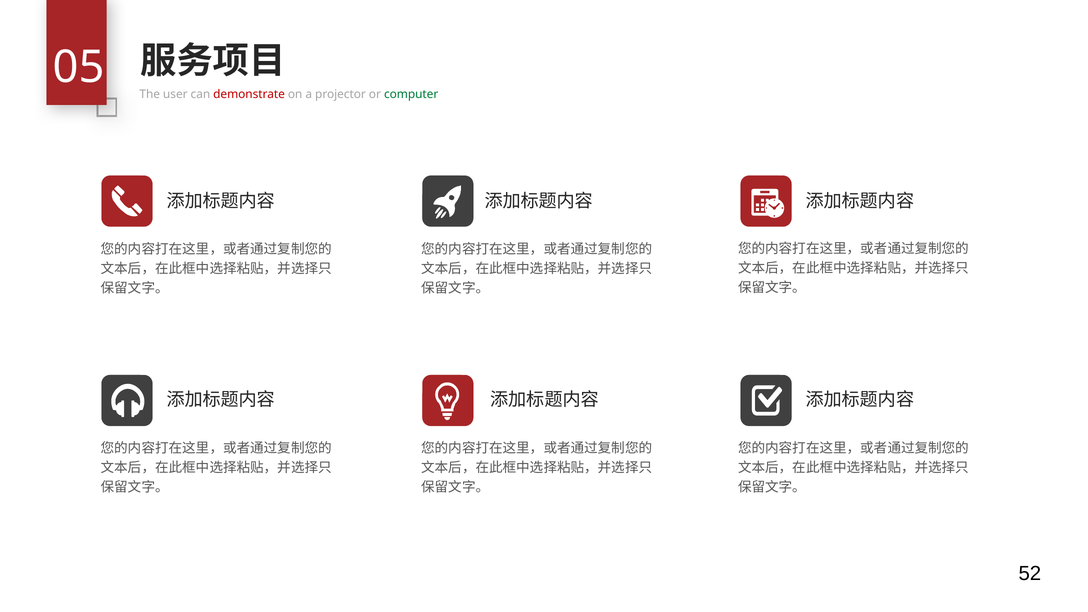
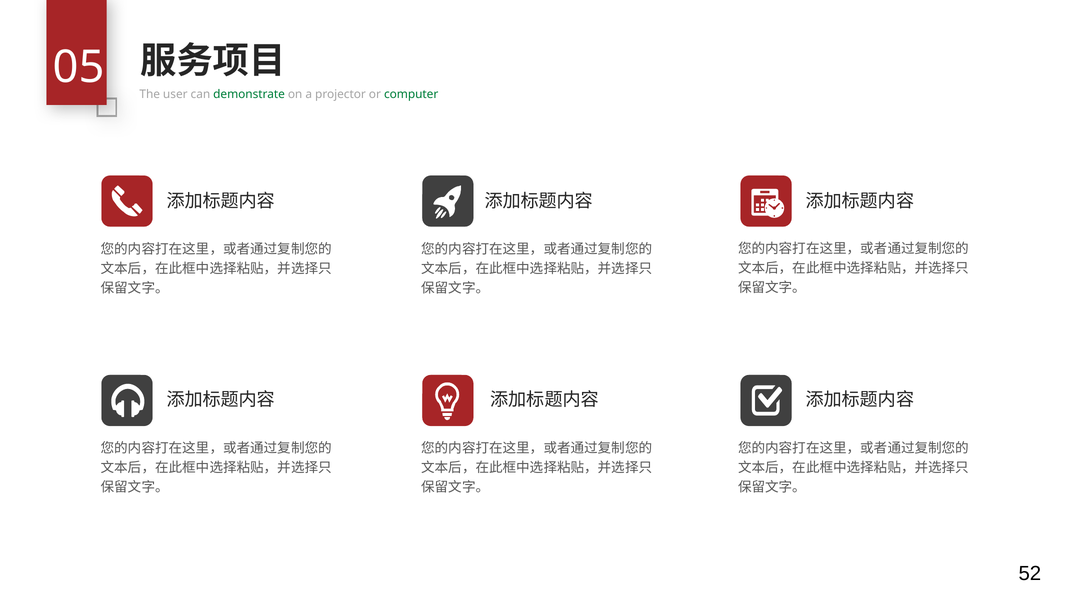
demonstrate colour: red -> green
